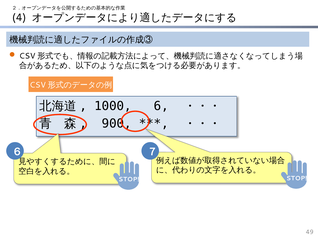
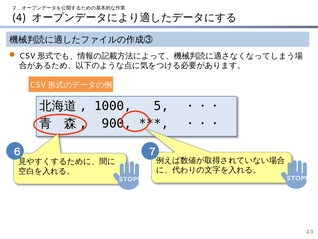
6: 6 -> 5
